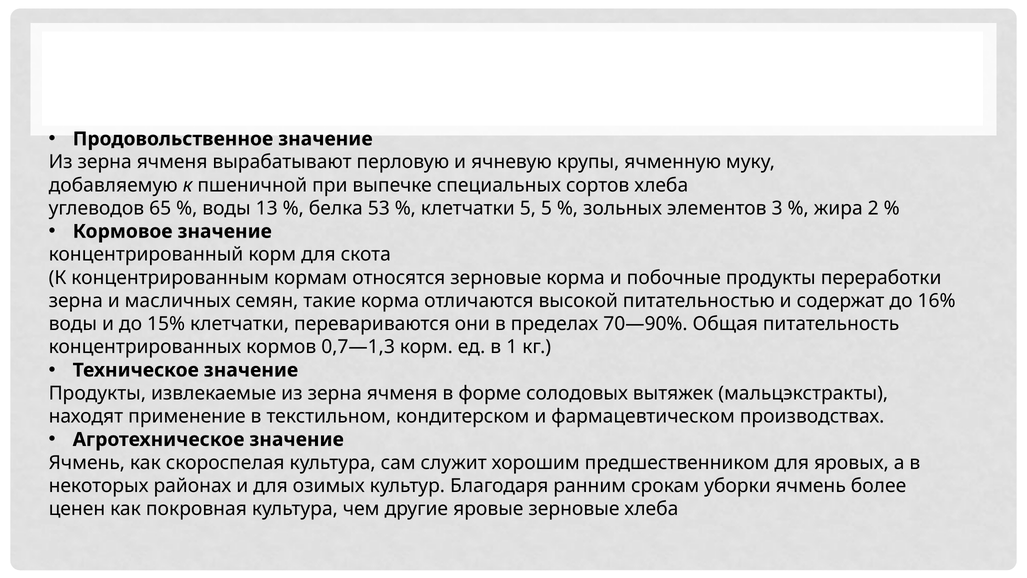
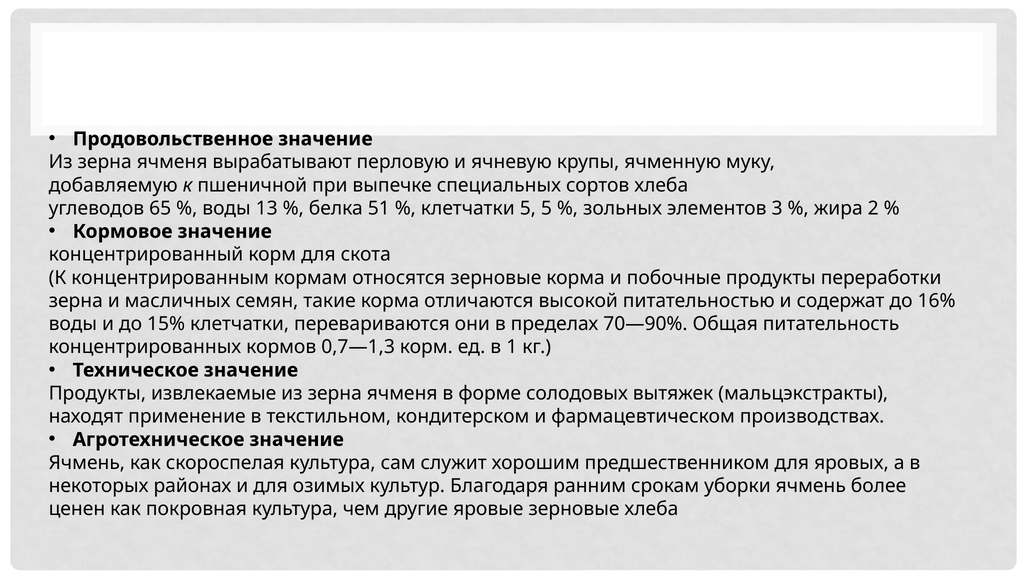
53: 53 -> 51
